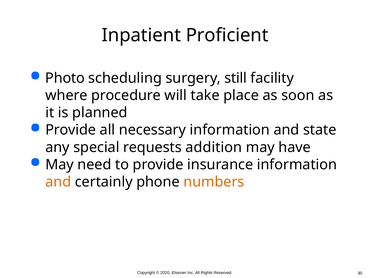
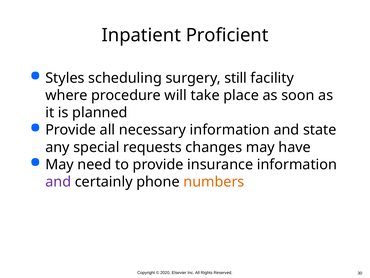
Photo: Photo -> Styles
addition: addition -> changes
and at (58, 182) colour: orange -> purple
